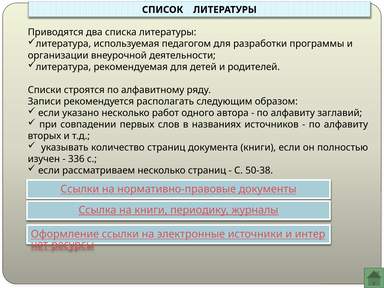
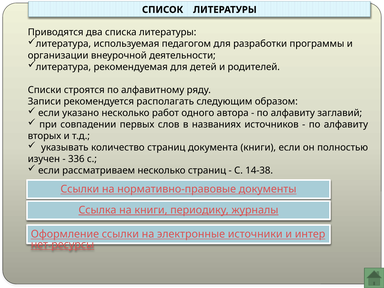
50-38: 50-38 -> 14-38
